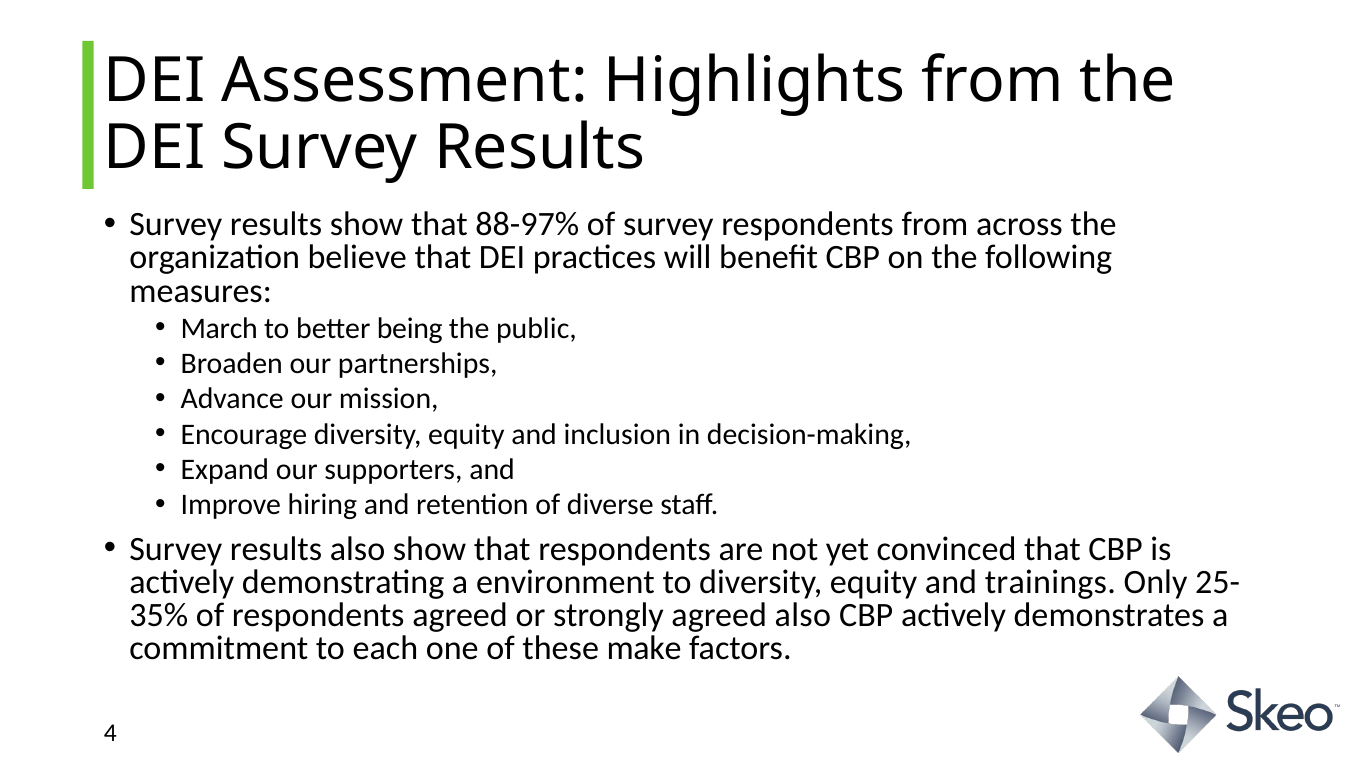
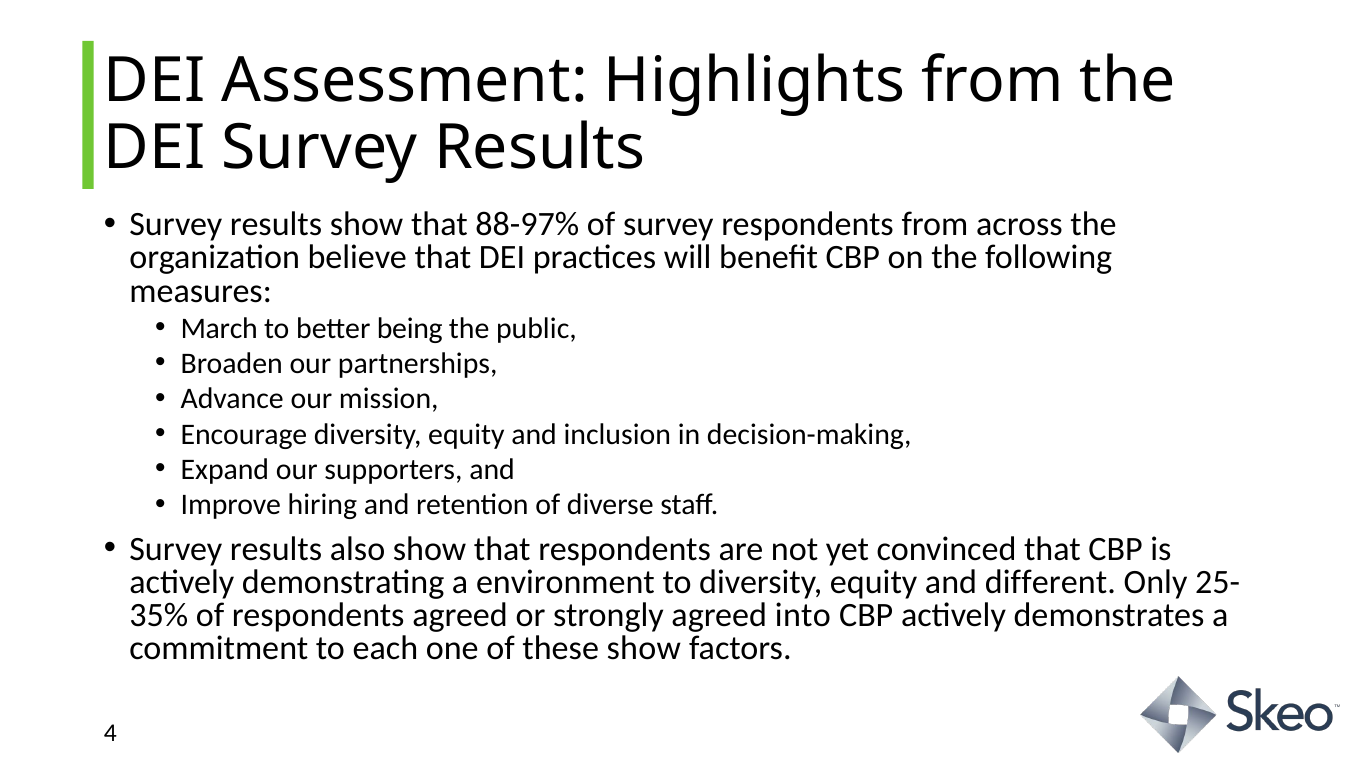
trainings: trainings -> different
agreed also: also -> into
these make: make -> show
